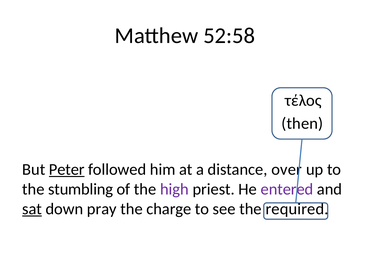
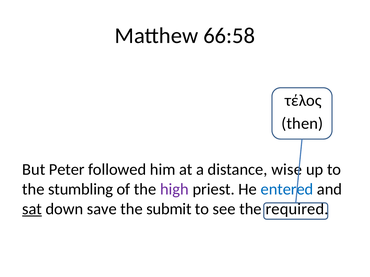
52:58: 52:58 -> 66:58
Peter underline: present -> none
over: over -> wise
entered colour: purple -> blue
pray: pray -> save
charge: charge -> submit
